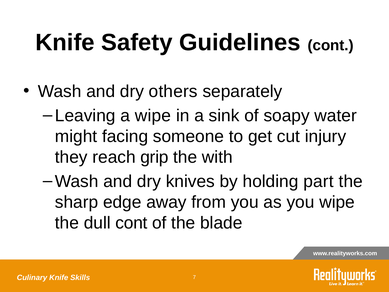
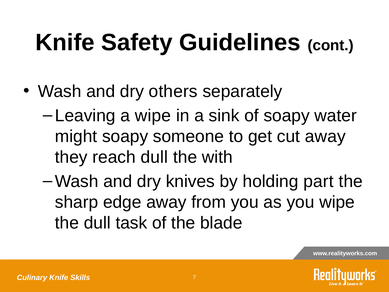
might facing: facing -> soapy
cut injury: injury -> away
reach grip: grip -> dull
dull cont: cont -> task
